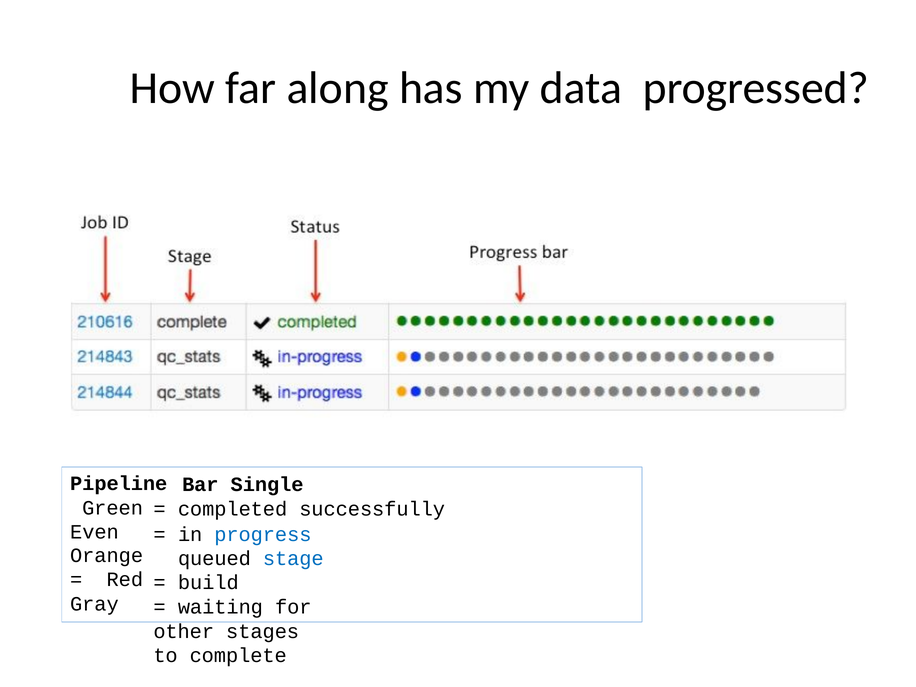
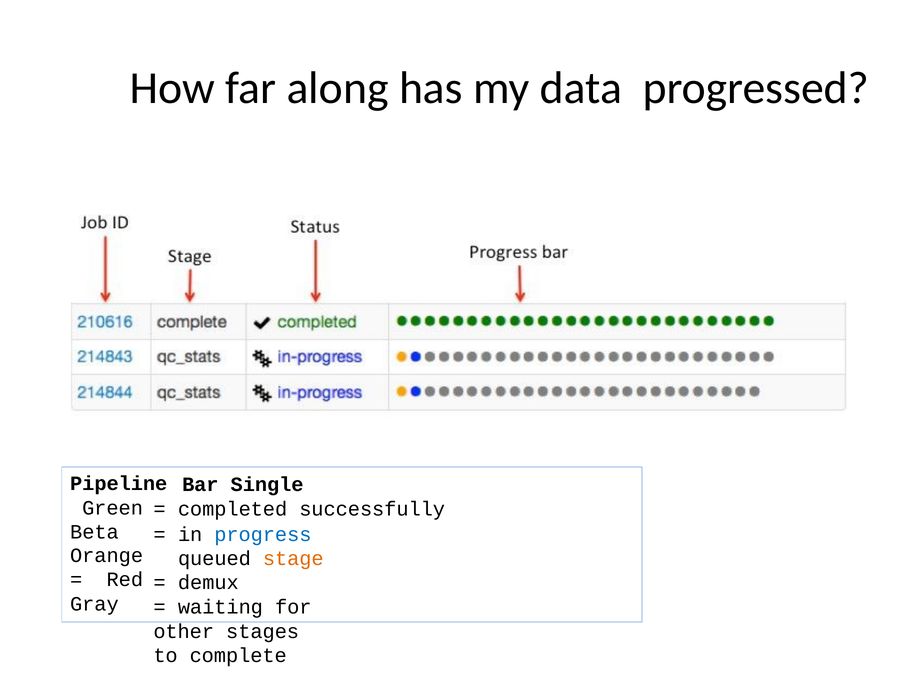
Even: Even -> Beta
stage colour: blue -> orange
build: build -> demux
